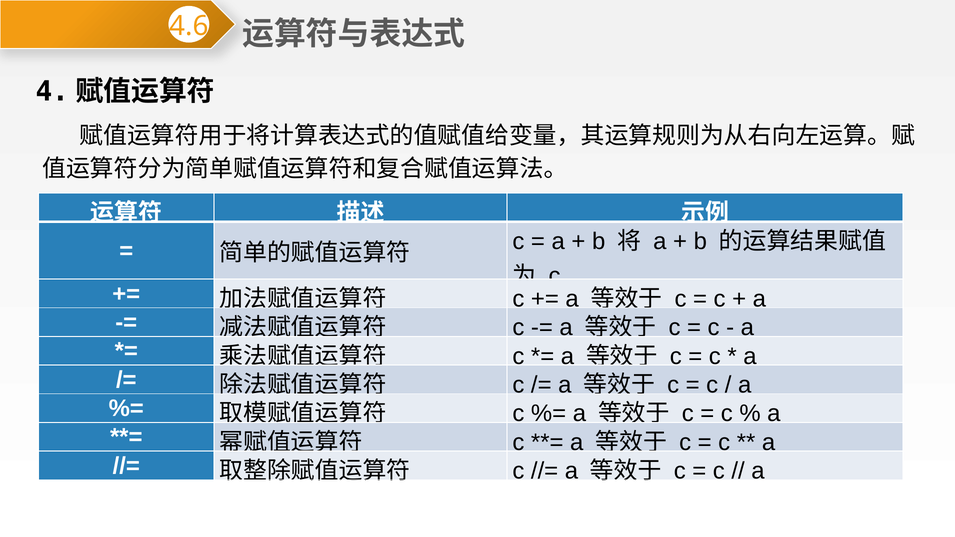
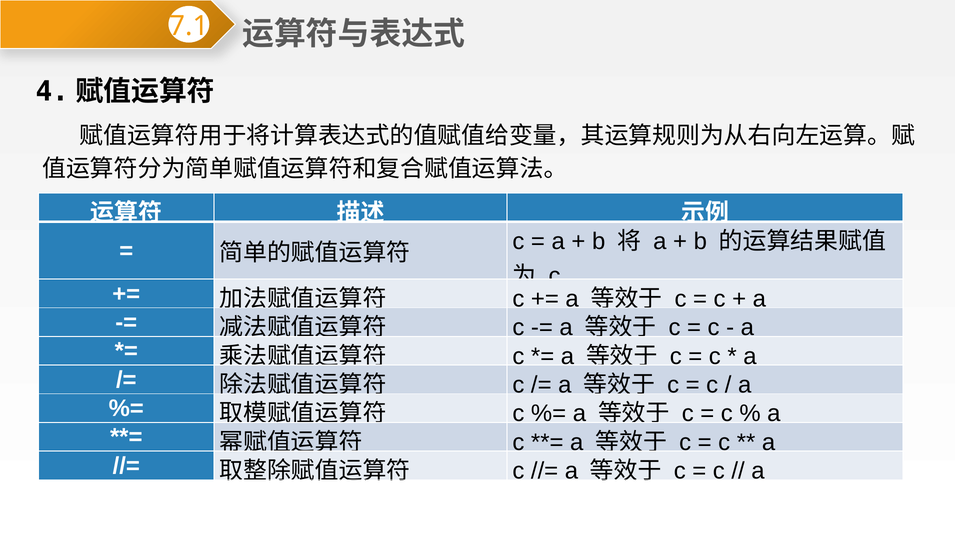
4.6: 4.6 -> 7.1
